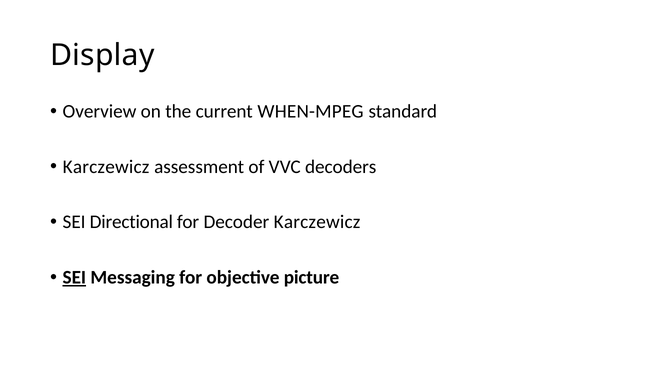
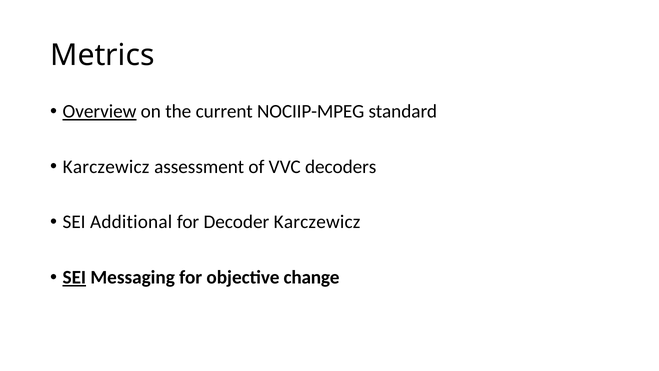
Display: Display -> Metrics
Overview underline: none -> present
WHEN-MPEG: WHEN-MPEG -> NOCIIP-MPEG
Directional: Directional -> Additional
picture: picture -> change
